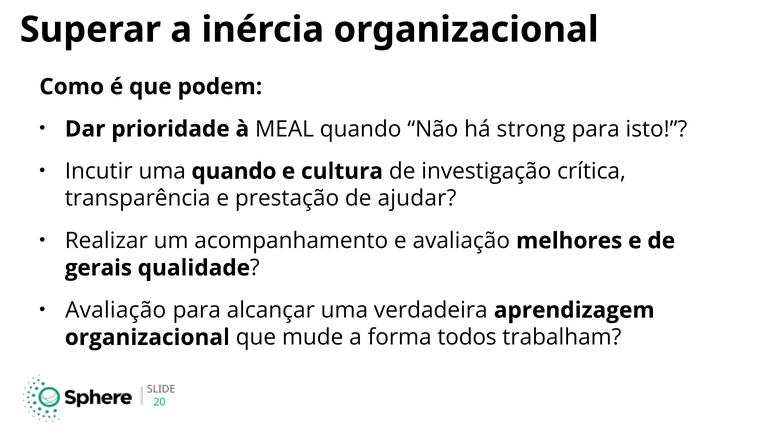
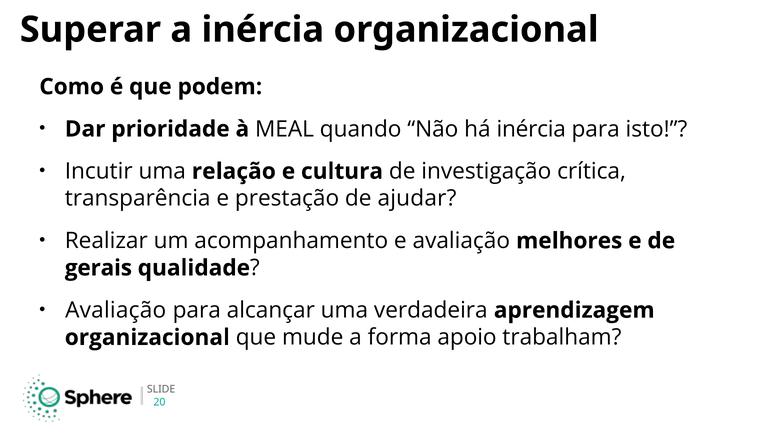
há strong: strong -> inércia
uma quando: quando -> relação
todos: todos -> apoio
